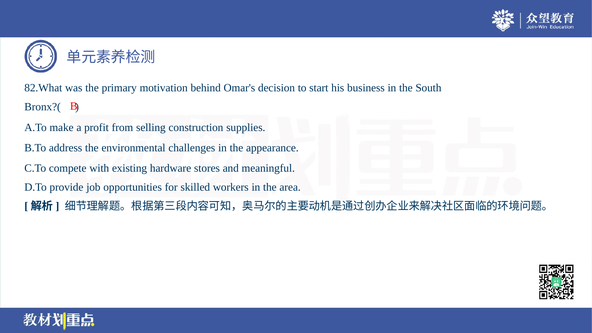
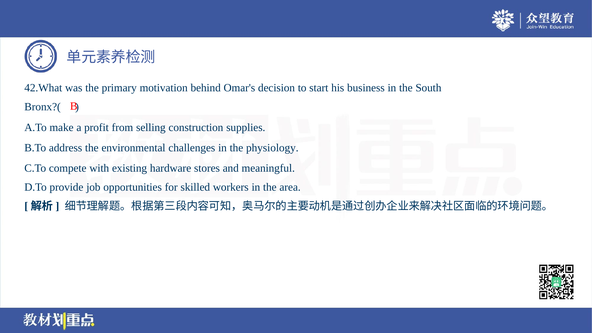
82.What: 82.What -> 42.What
appearance: appearance -> physiology
